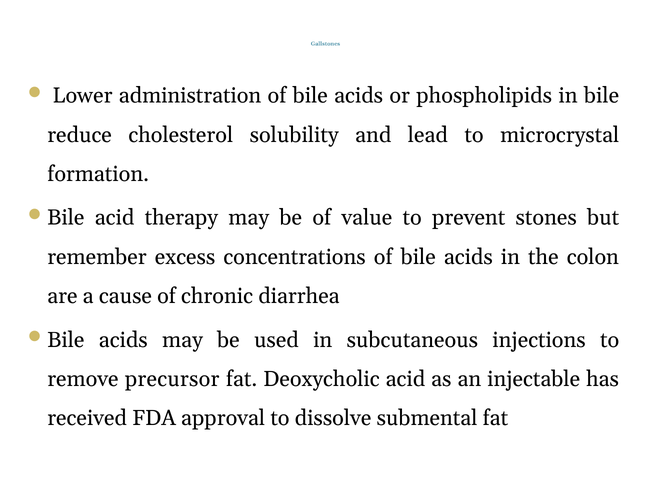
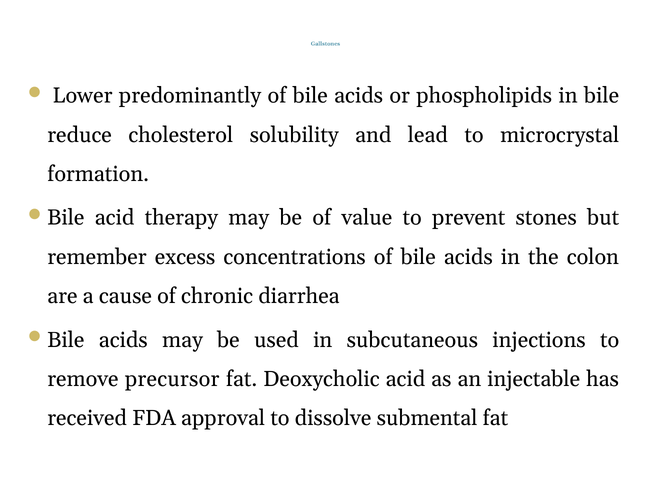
administration: administration -> predominantly
